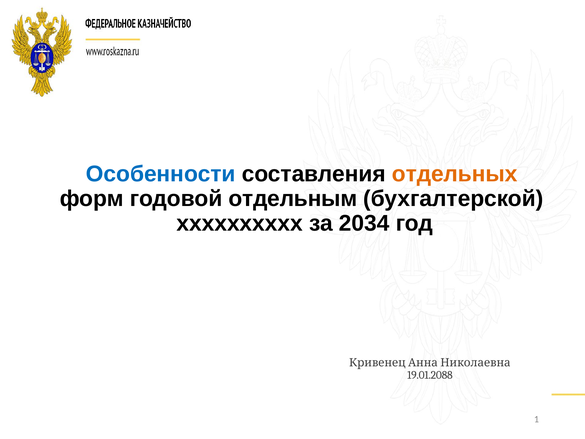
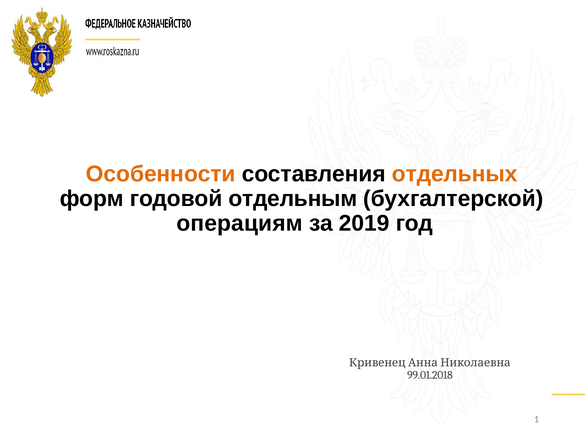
Особенности colour: blue -> orange
хххххххххх: хххххххххх -> операциям
2034: 2034 -> 2019
19.01.2088: 19.01.2088 -> 99.01.2018
